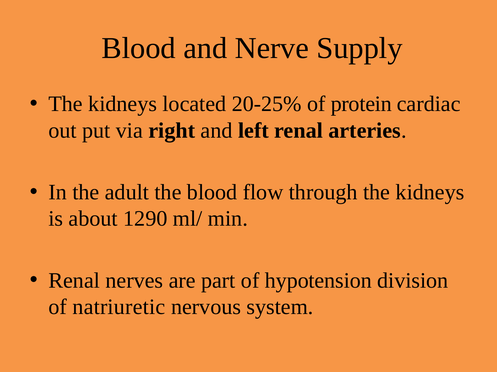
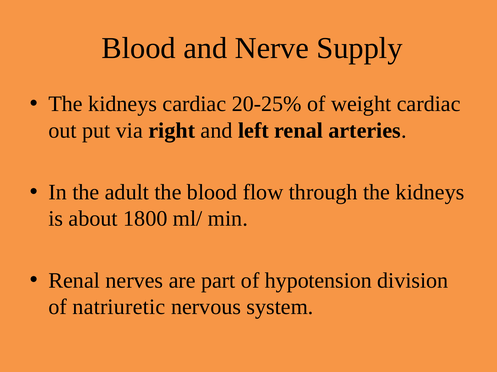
kidneys located: located -> cardiac
protein: protein -> weight
1290: 1290 -> 1800
